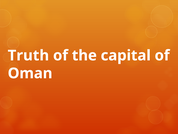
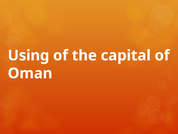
Truth: Truth -> Using
